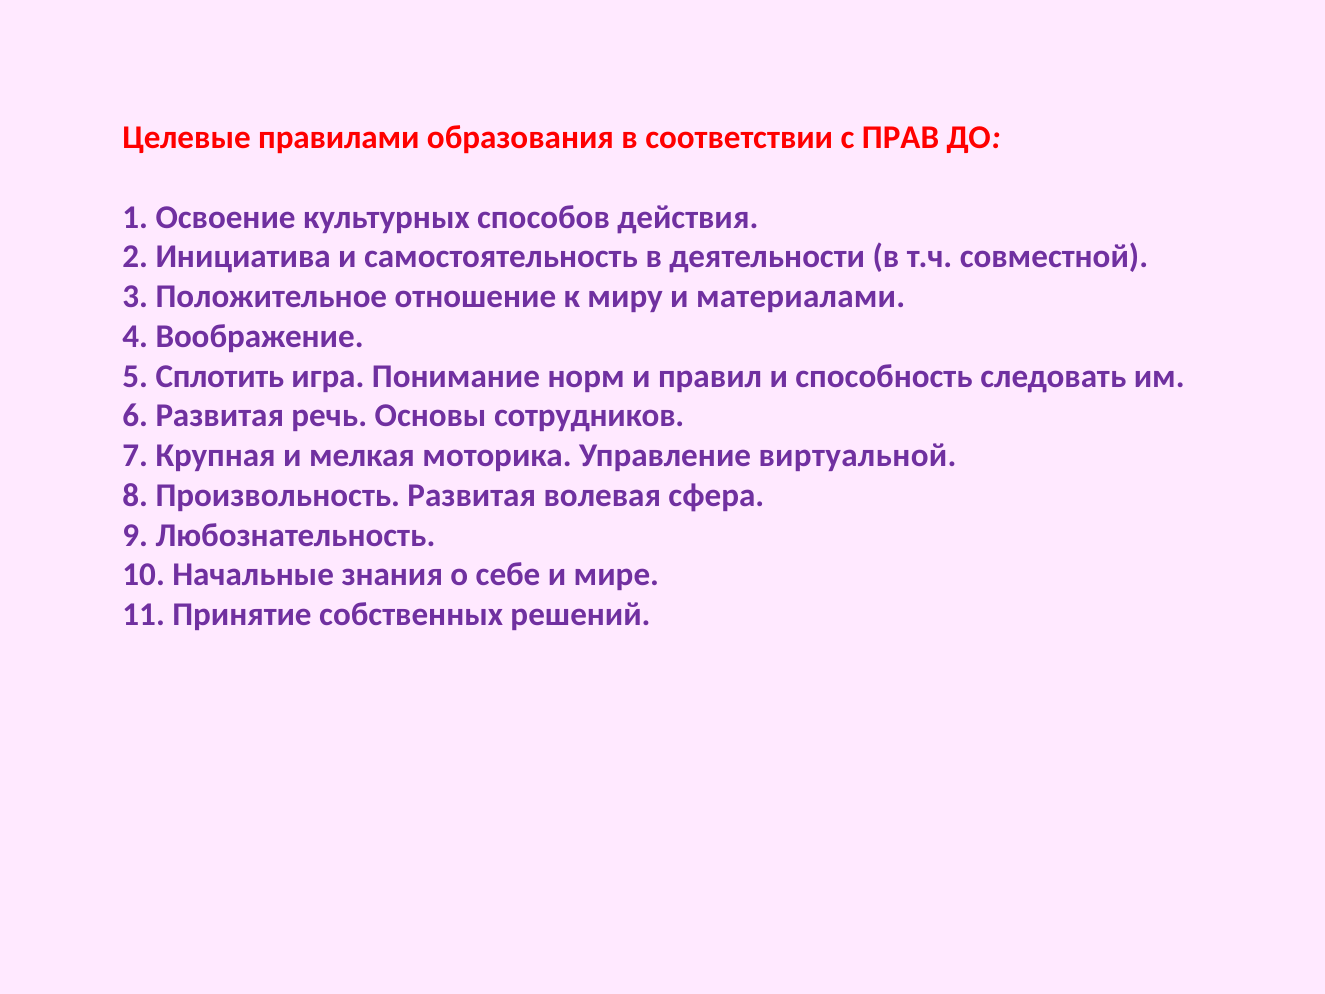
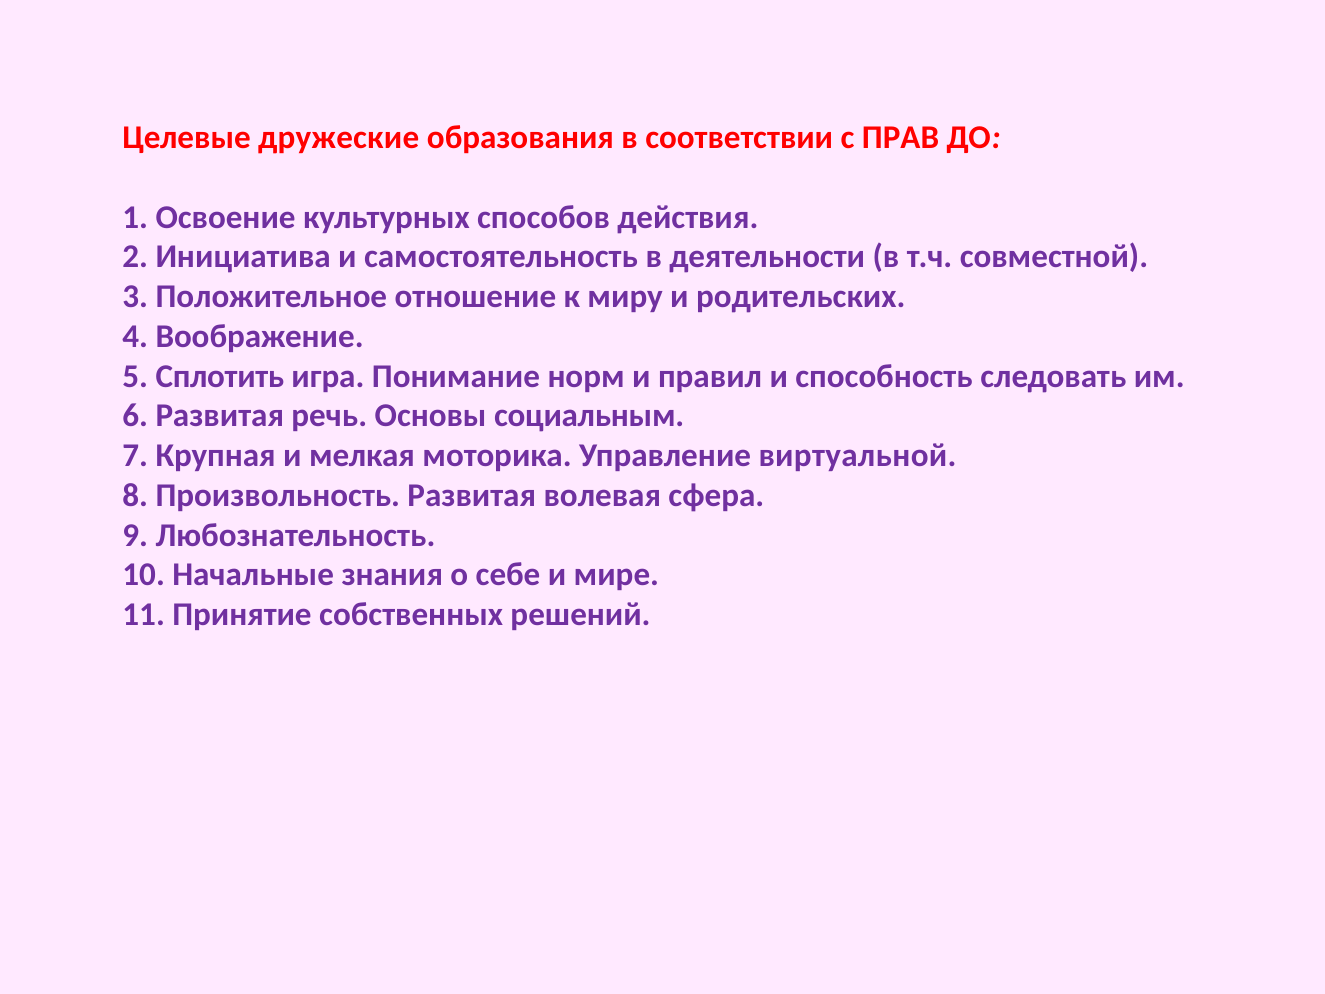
правилами: правилами -> дружеские
материалами: материалами -> родительских
сотрудников: сотрудников -> социальным
